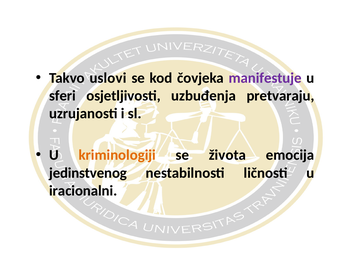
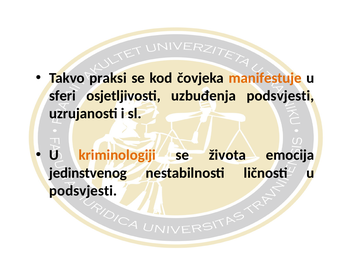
uslovi: uslovi -> praksi
manifestuje colour: purple -> orange
uzbuđenja pretvaraju: pretvaraju -> podsvjesti
iracionalni at (83, 191): iracionalni -> podsvjesti
